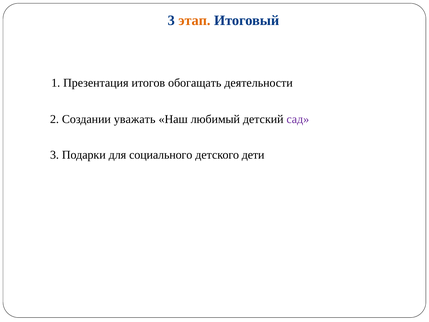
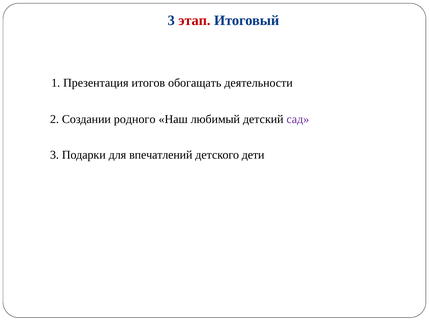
этап colour: orange -> red
уважать: уважать -> родного
социального: социального -> впечатлений
